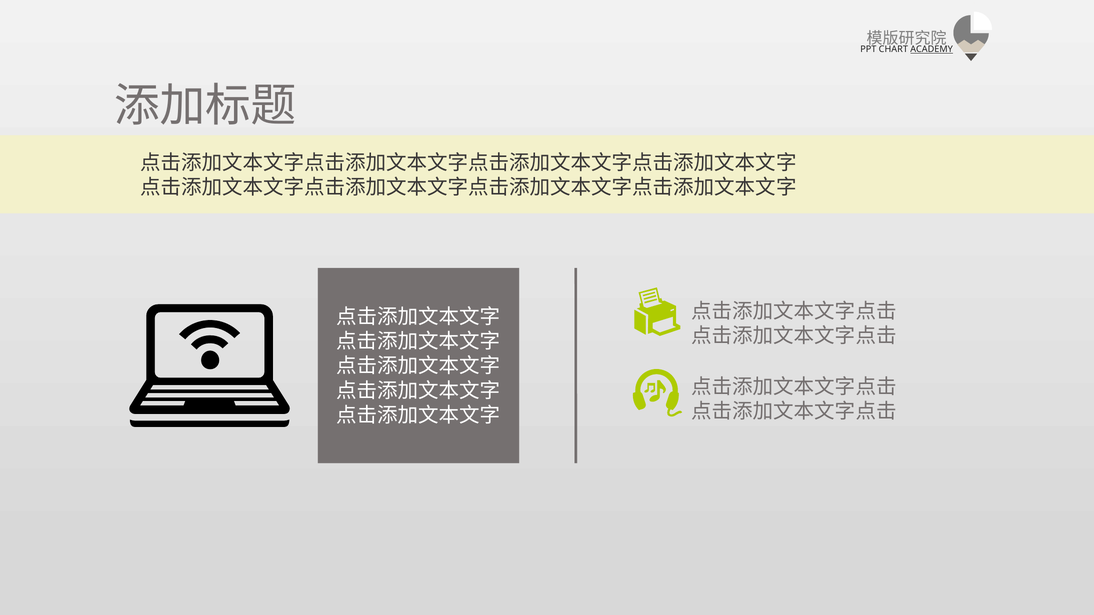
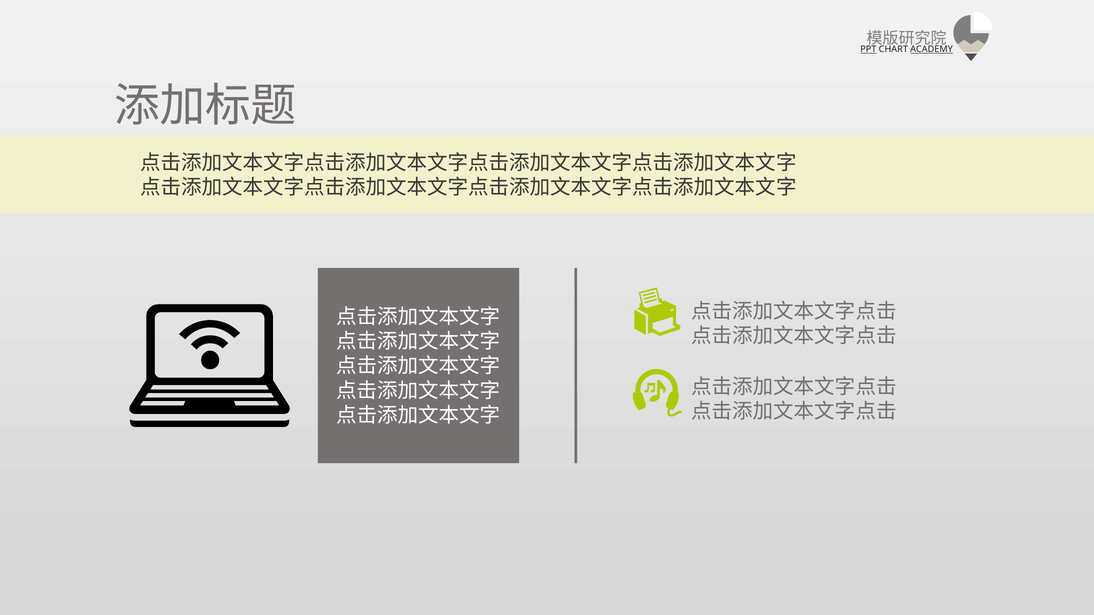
PPT underline: none -> present
